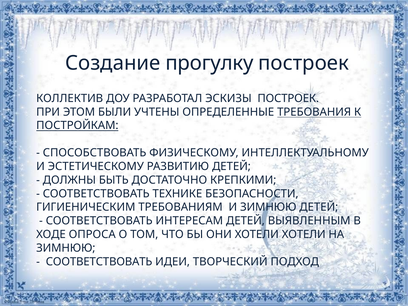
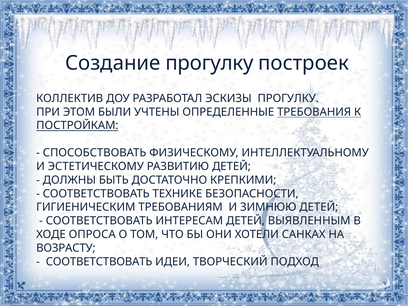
ЭСКИЗЫ ПОСТРОЕК: ПОСТРОЕК -> ПРОГУЛКУ
ХОТЕЛИ ХОТЕЛИ: ХОТЕЛИ -> САНКАХ
ЗИМНЮЮ at (66, 248): ЗИМНЮЮ -> ВОЗРАСТУ
